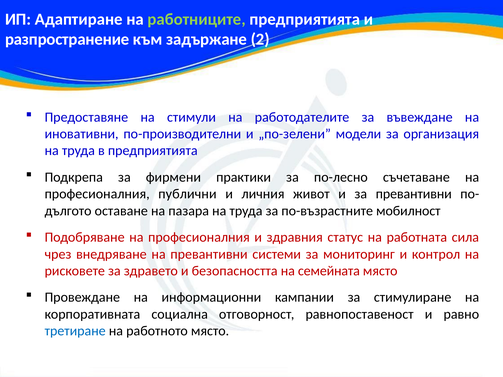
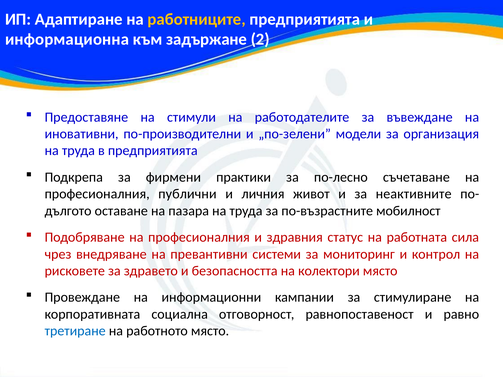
работниците colour: light green -> yellow
разпространение: разпространение -> информационна
за превантивни: превантивни -> неактивните
семейната: семейната -> колектори
